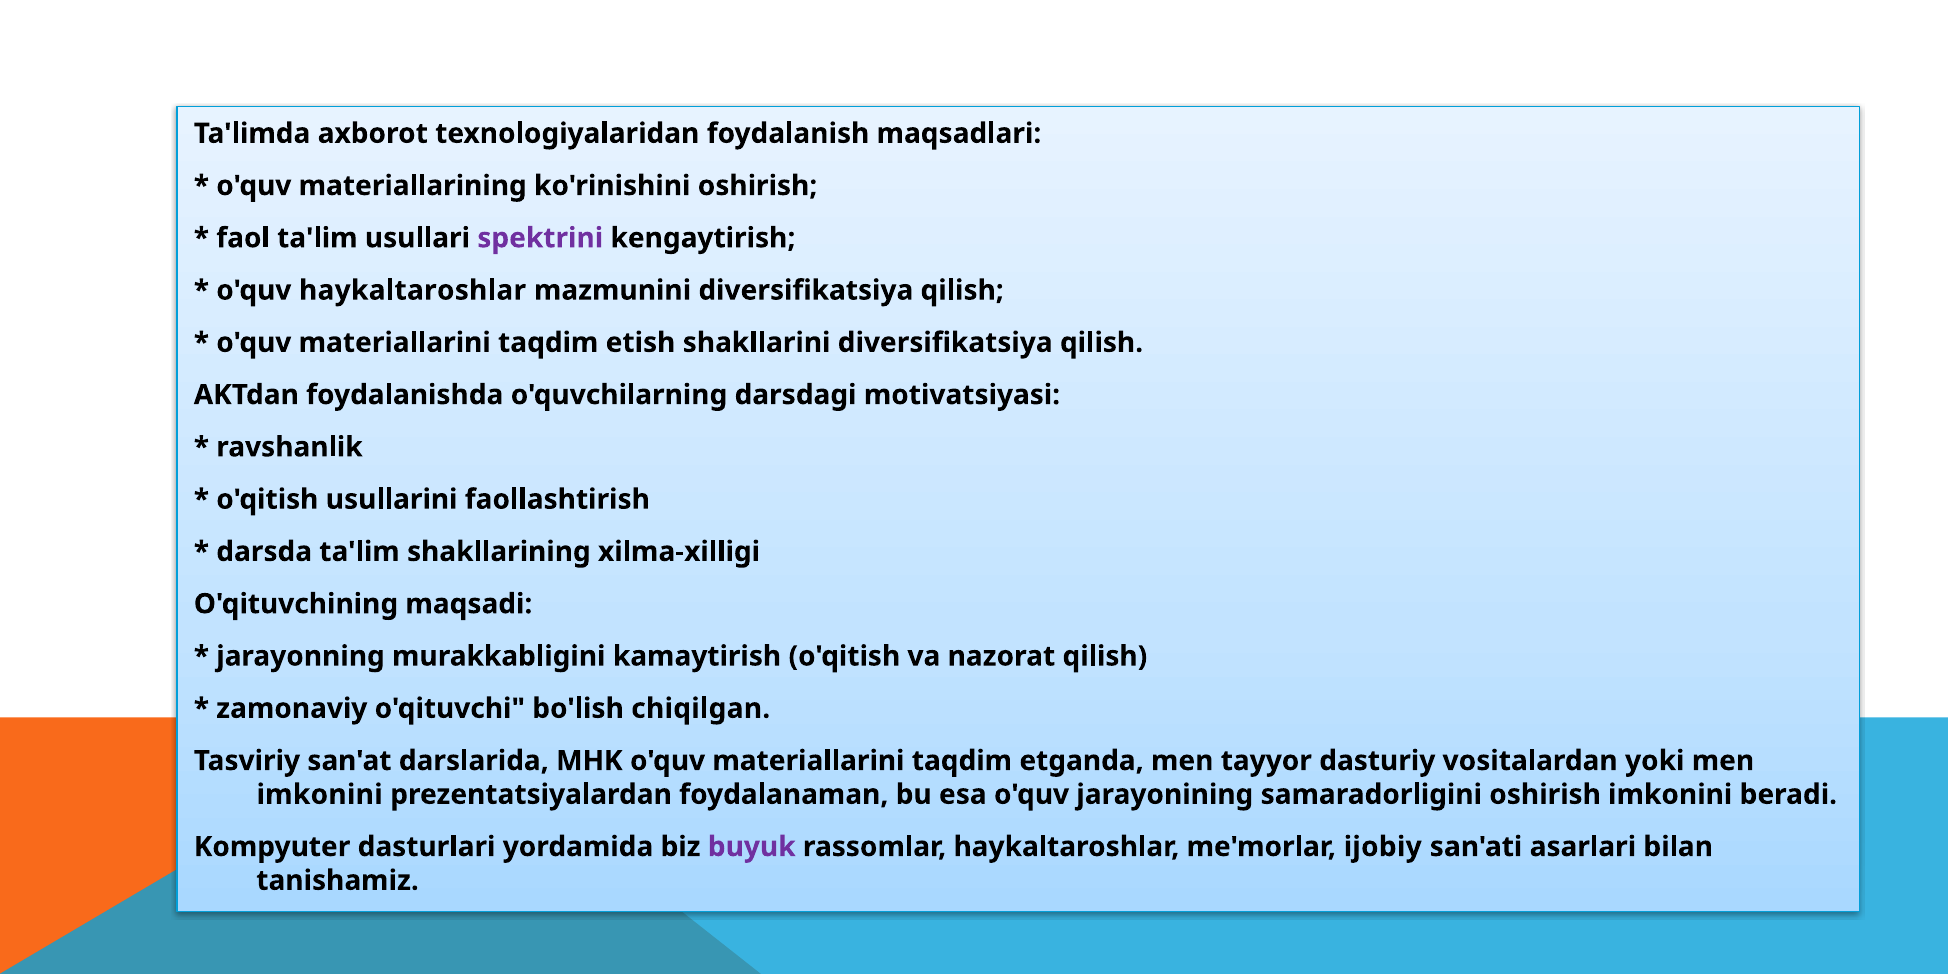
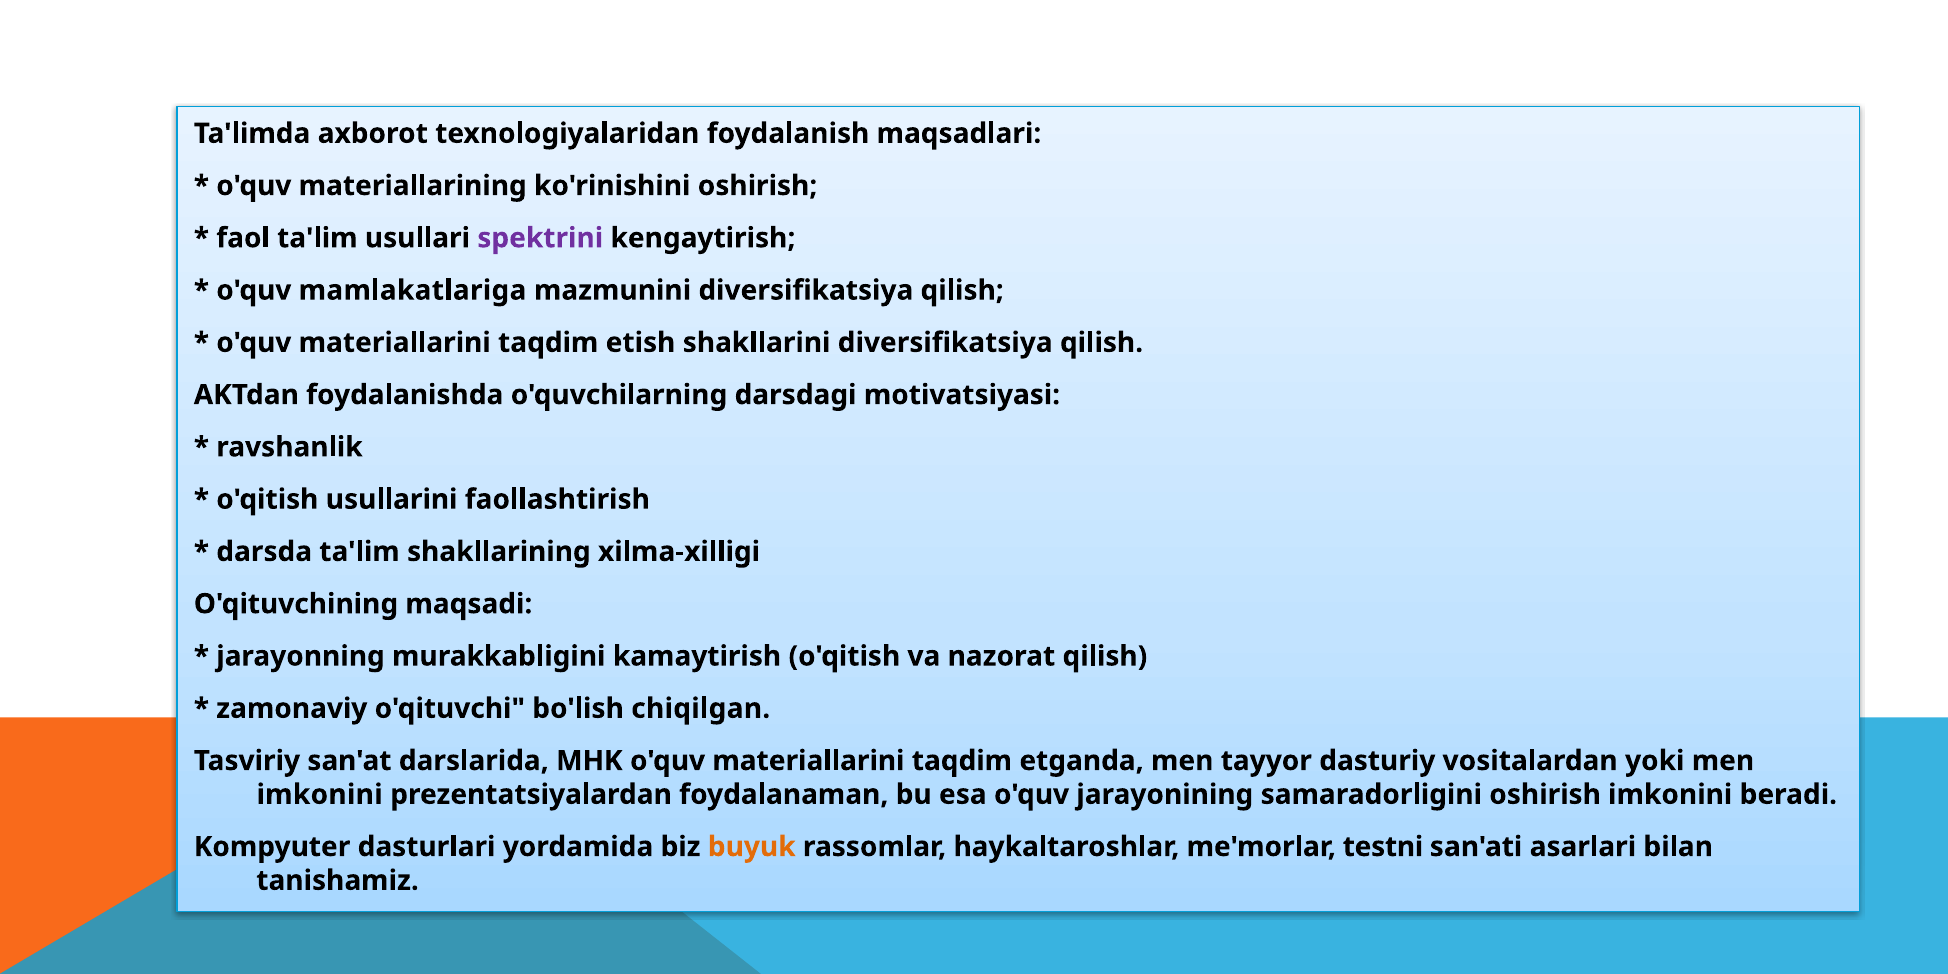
o'quv haykaltaroshlar: haykaltaroshlar -> mamlakatlariga
buyuk colour: purple -> orange
ijobiy: ijobiy -> testni
